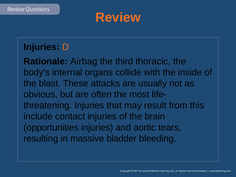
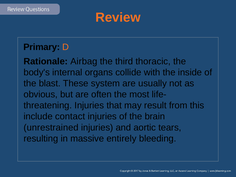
Injuries at (42, 47): Injuries -> Primary
attacks: attacks -> system
opportunities: opportunities -> unrestrained
bladder: bladder -> entirely
